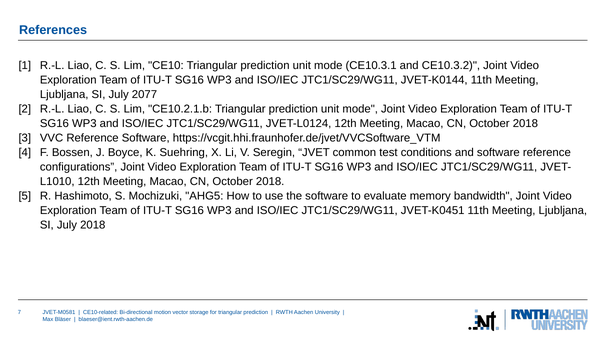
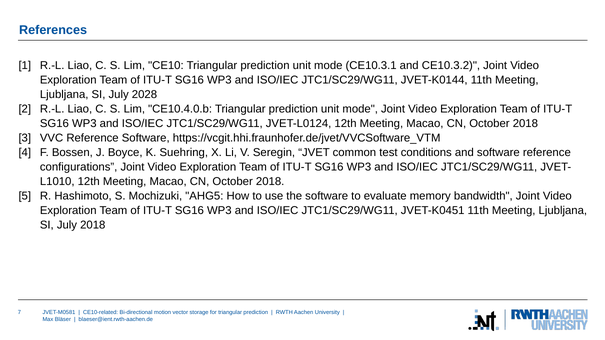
2077: 2077 -> 2028
CE10.2.1.b: CE10.2.1.b -> CE10.4.0.b
